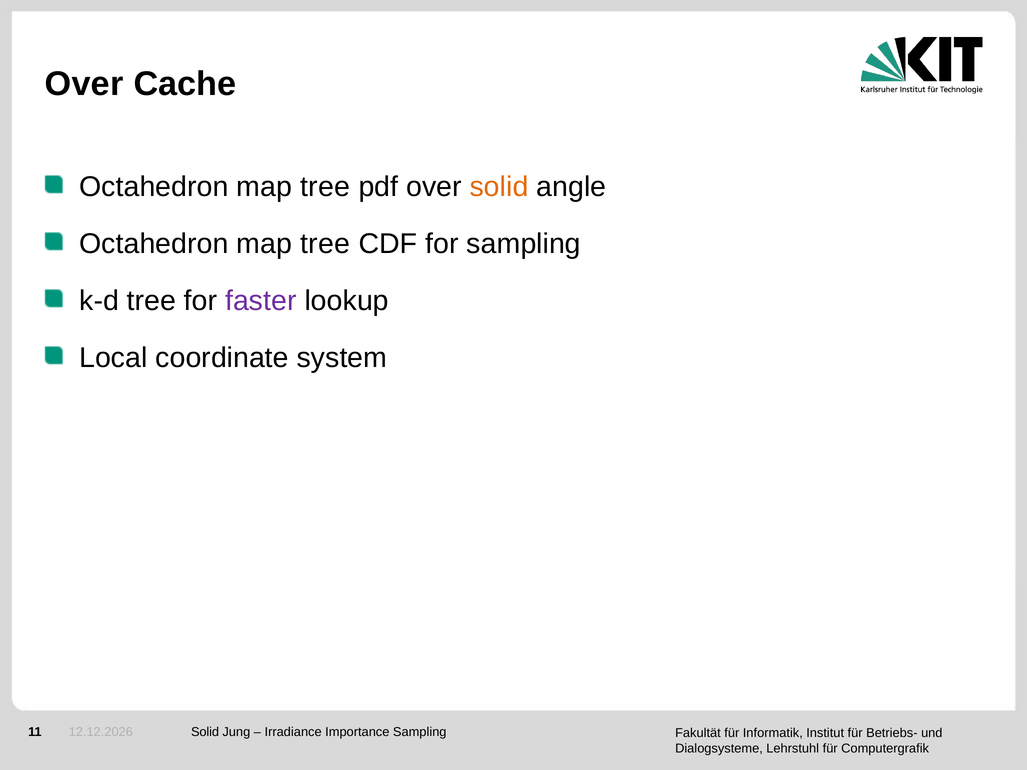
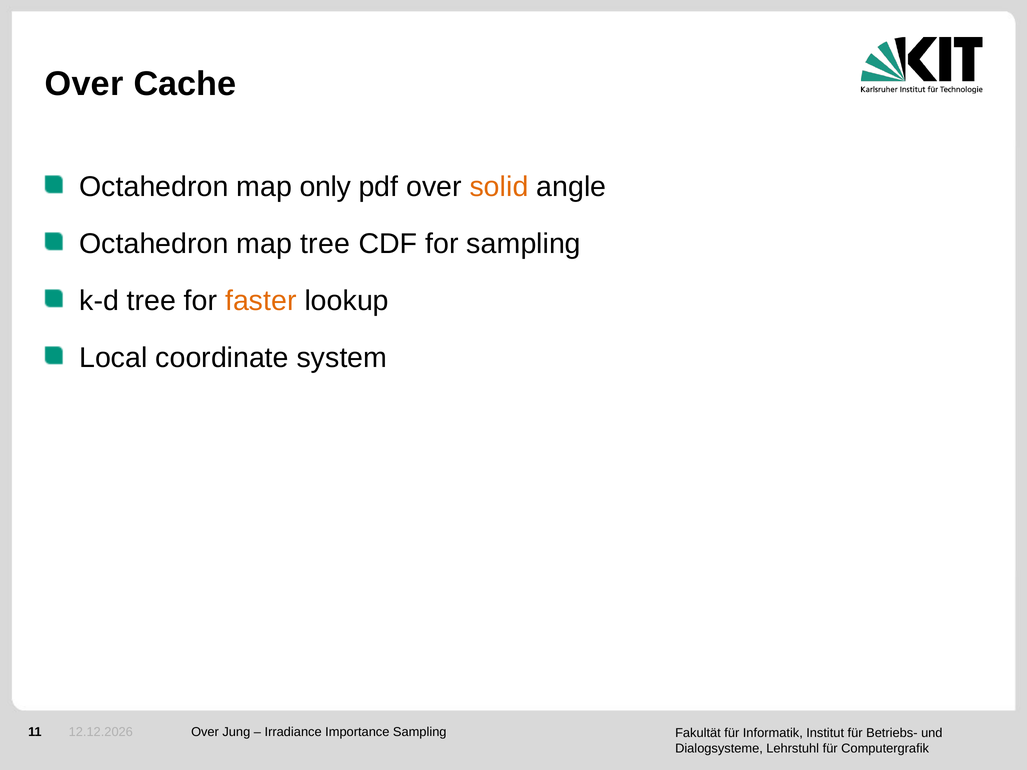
tree at (325, 187): tree -> only
faster colour: purple -> orange
Solid at (205, 732): Solid -> Over
